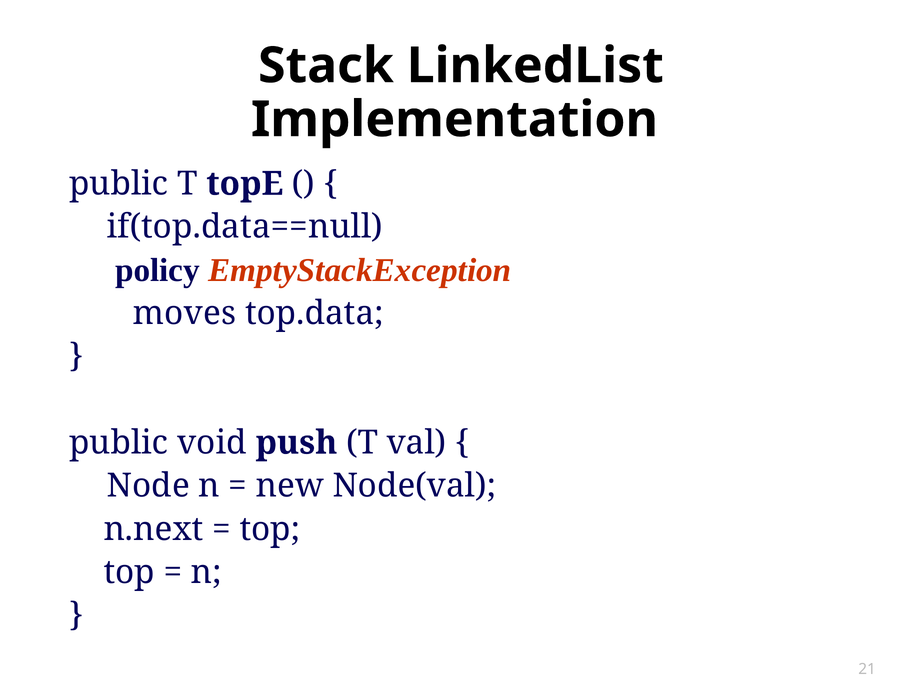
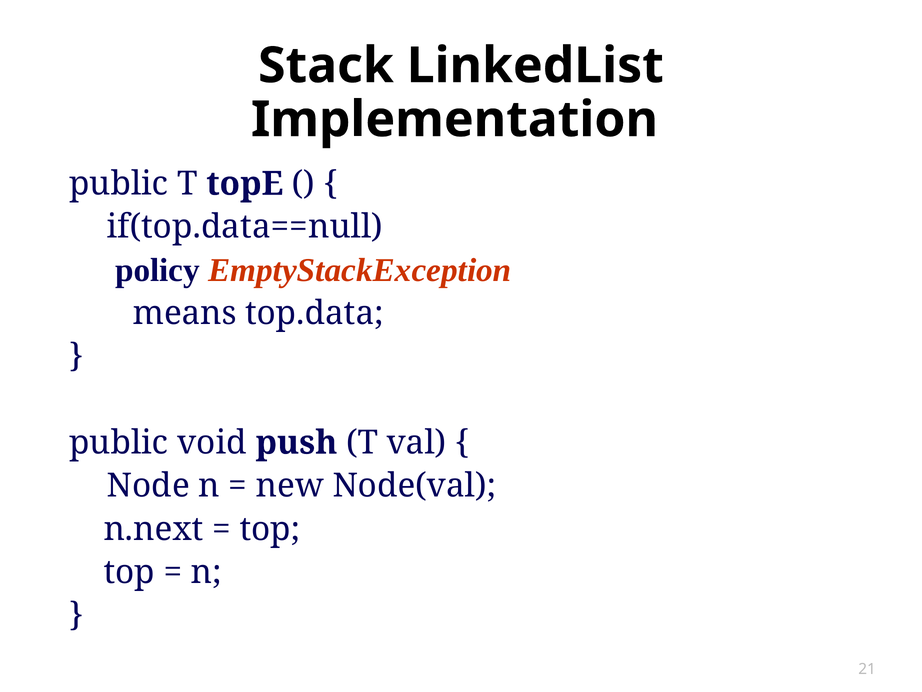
moves: moves -> means
